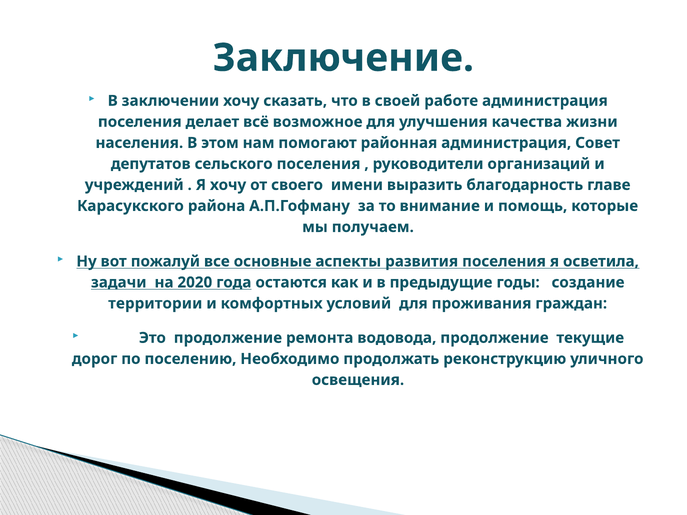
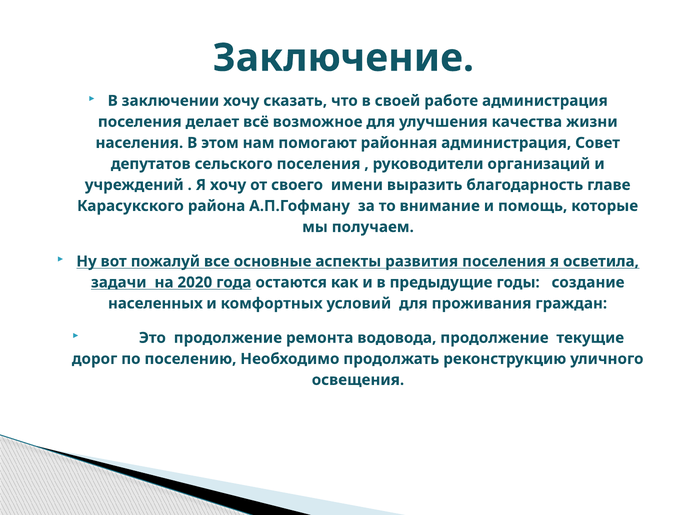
территории: территории -> населенных
